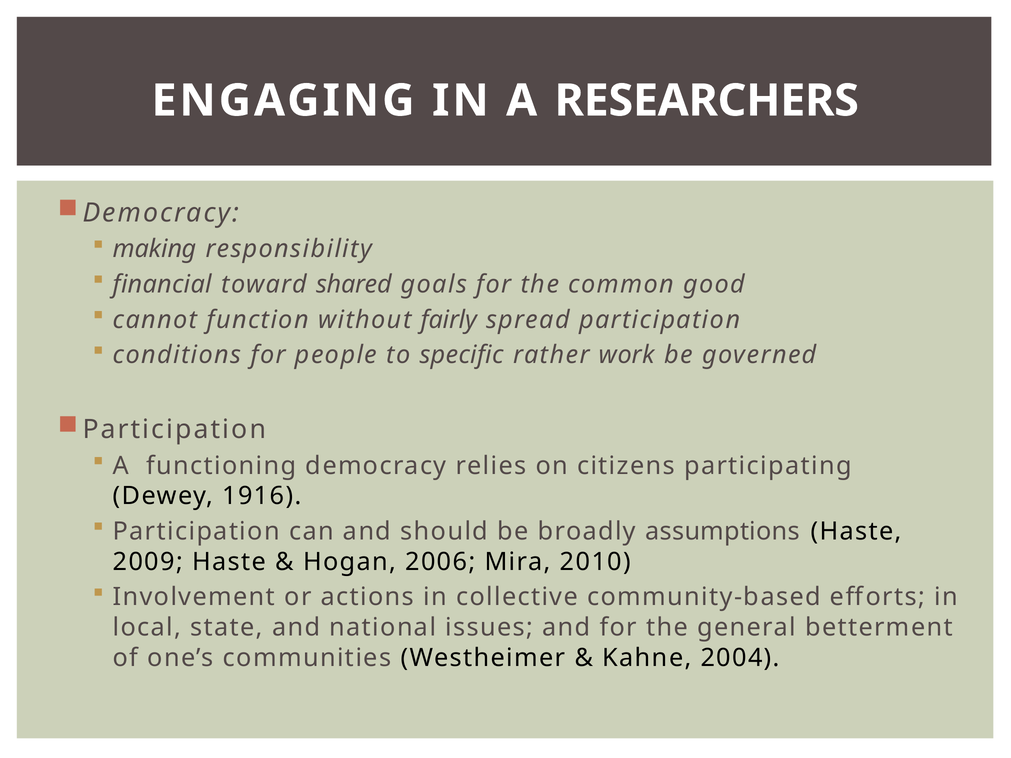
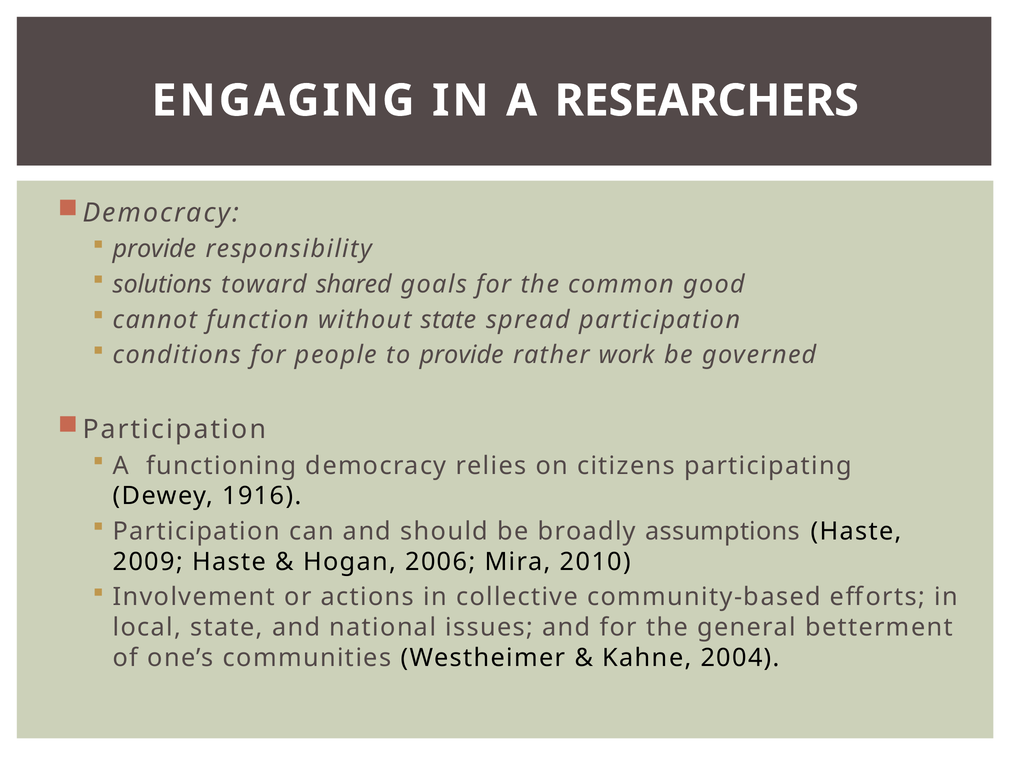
making at (155, 249): making -> provide
financial: financial -> solutions
without fairly: fairly -> state
to specific: specific -> provide
